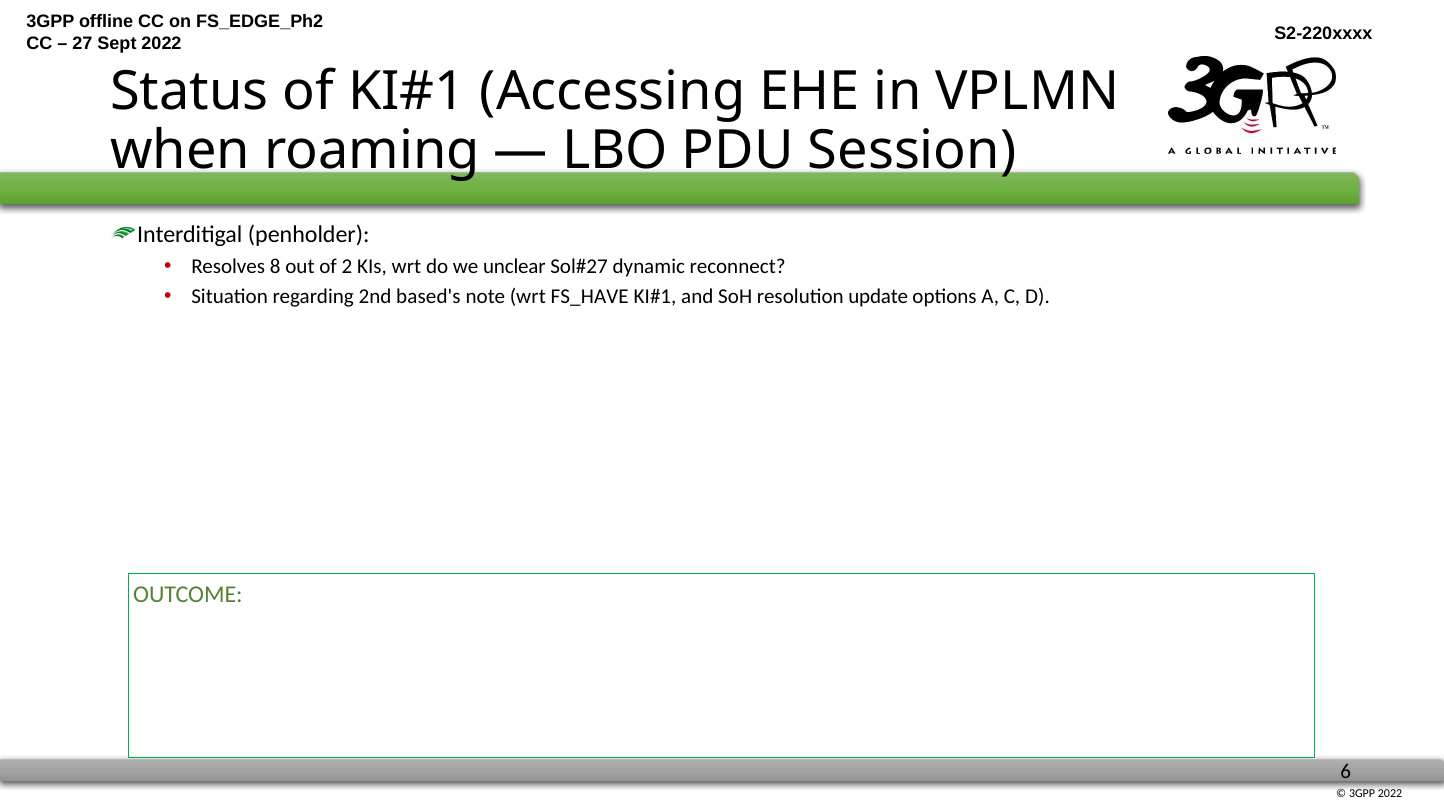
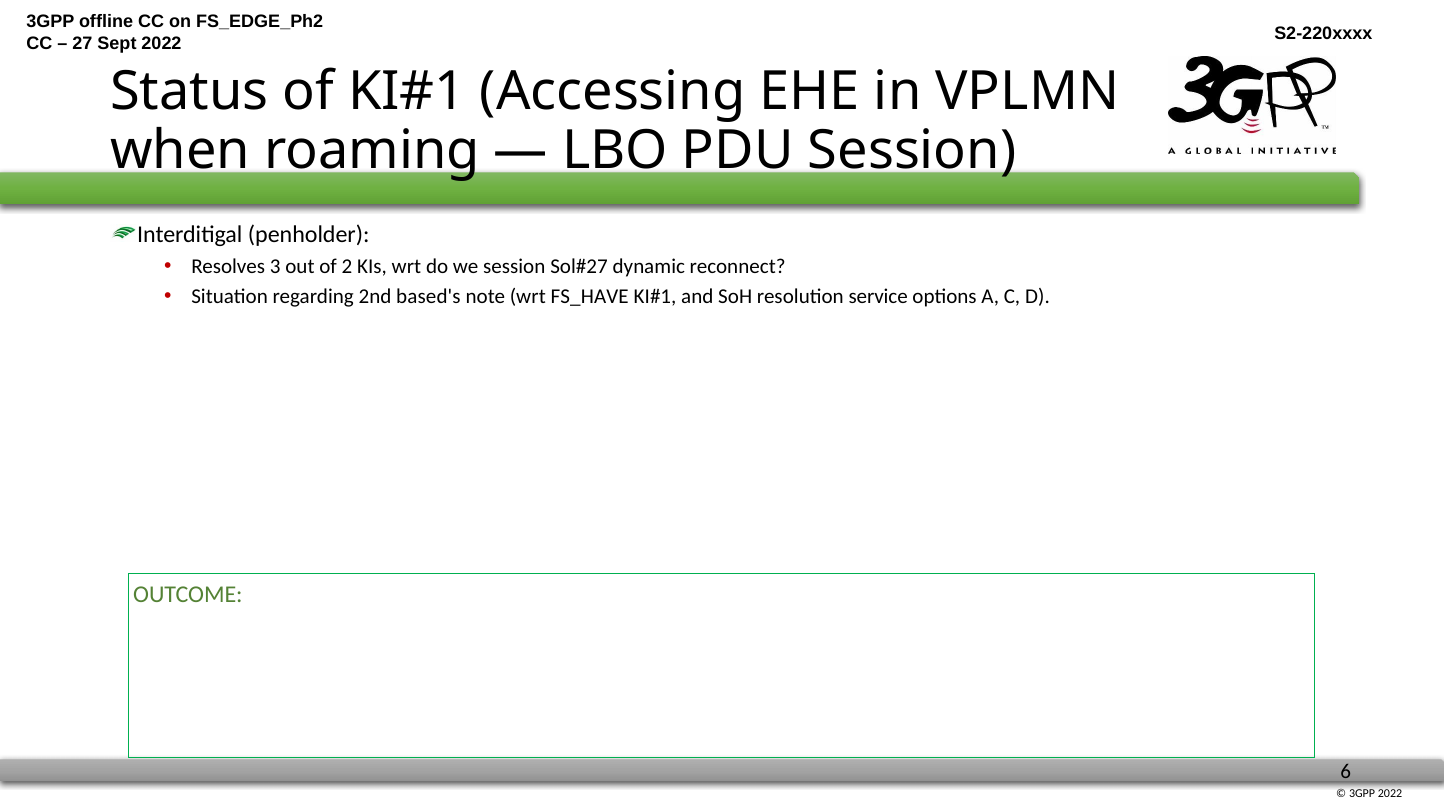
8: 8 -> 3
we unclear: unclear -> session
update: update -> service
